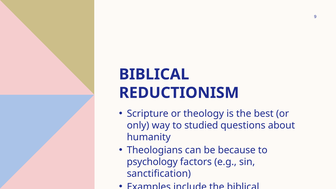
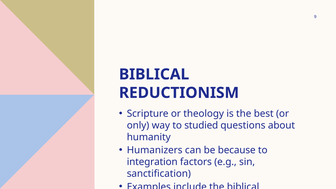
Theologians: Theologians -> Humanizers
psychology: psychology -> integration
